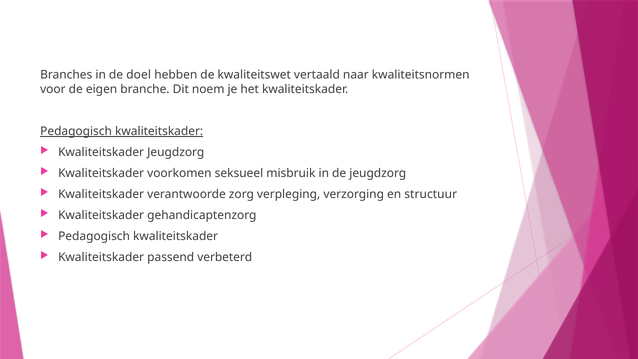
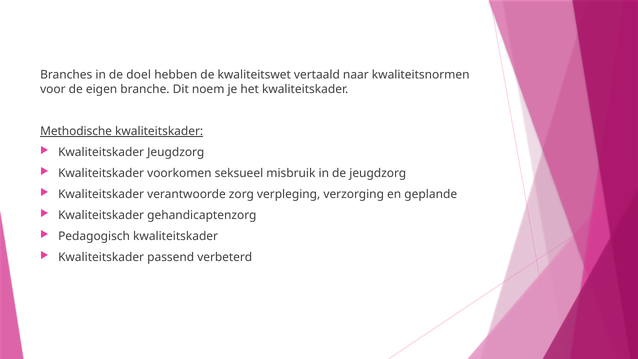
Pedagogisch at (76, 131): Pedagogisch -> Methodische
structuur: structuur -> geplande
